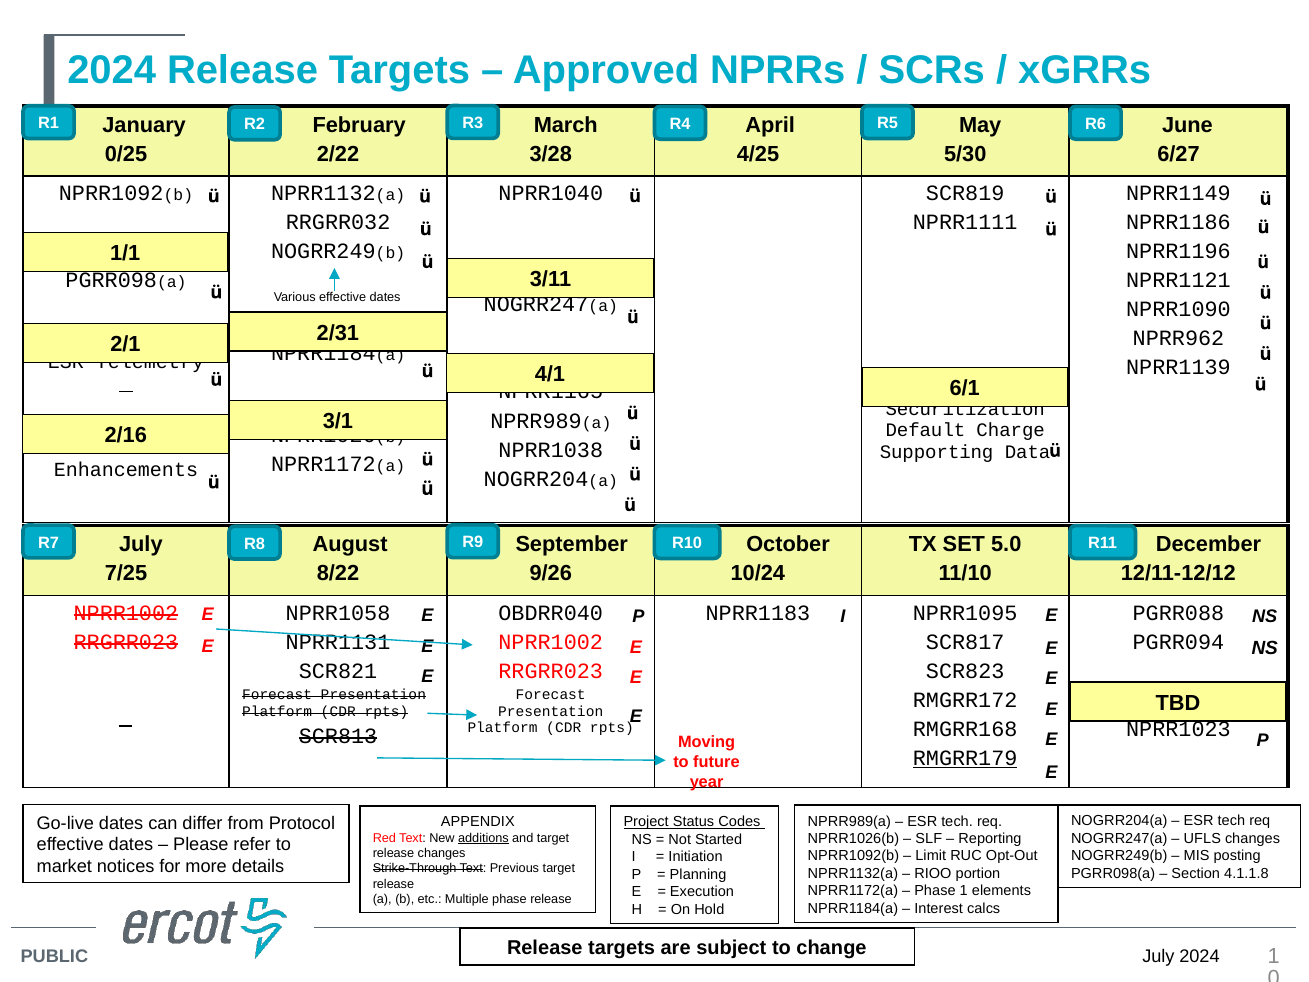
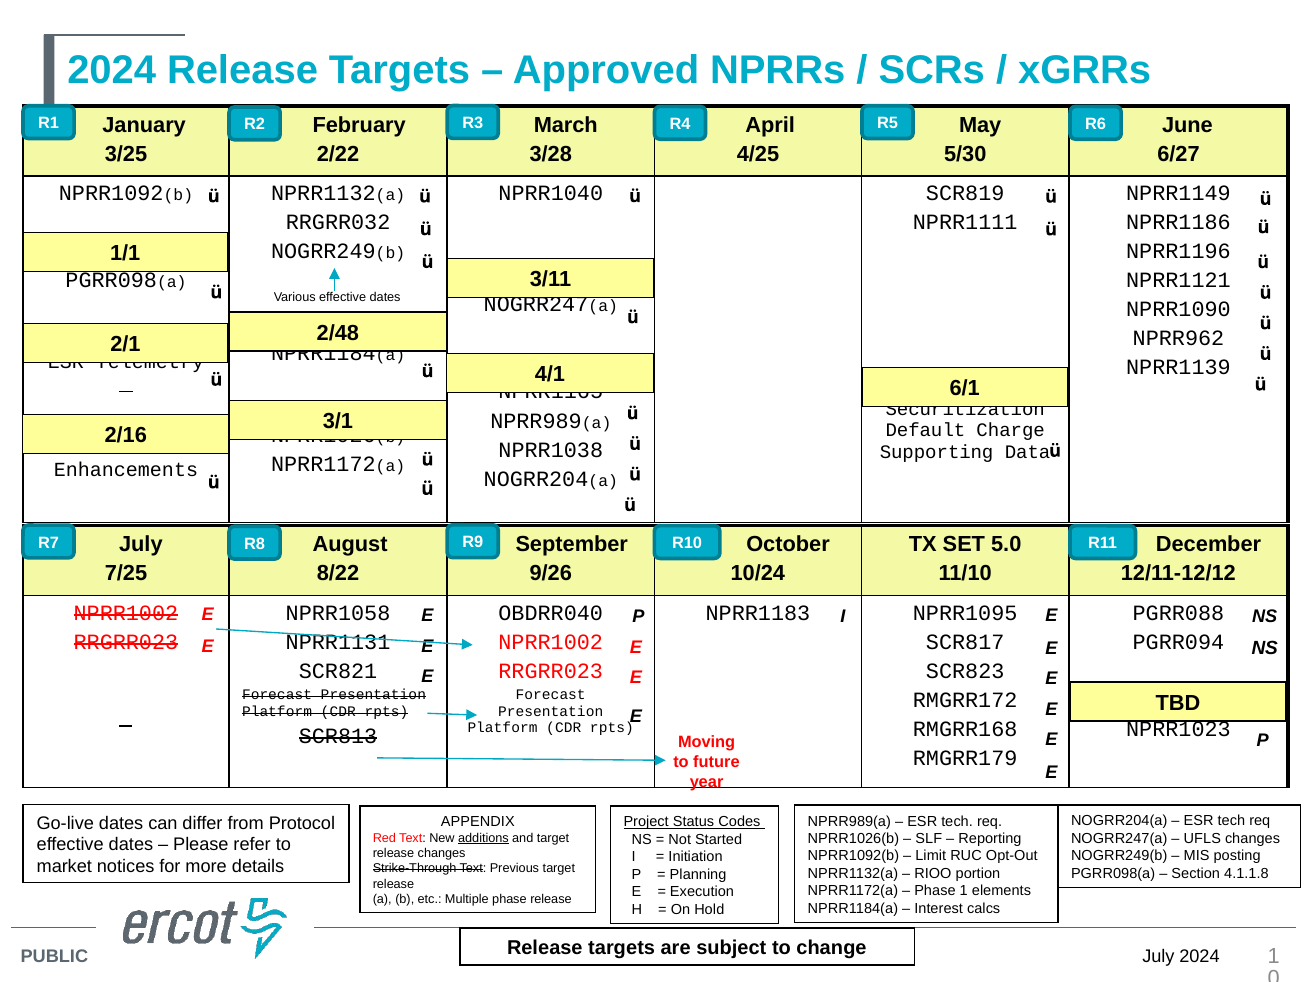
0/25: 0/25 -> 3/25
2/31: 2/31 -> 2/48
RMGRR179 underline: present -> none
